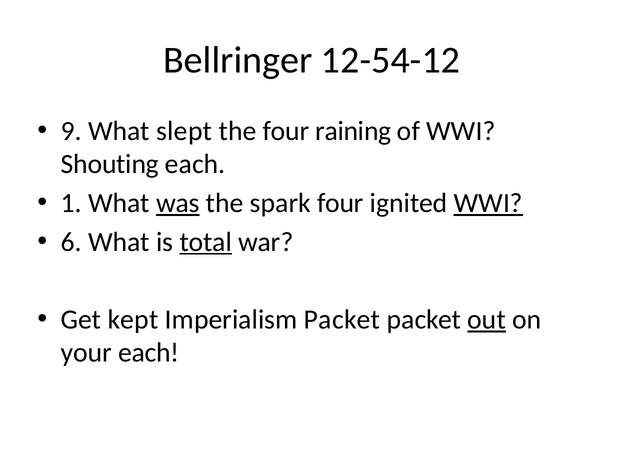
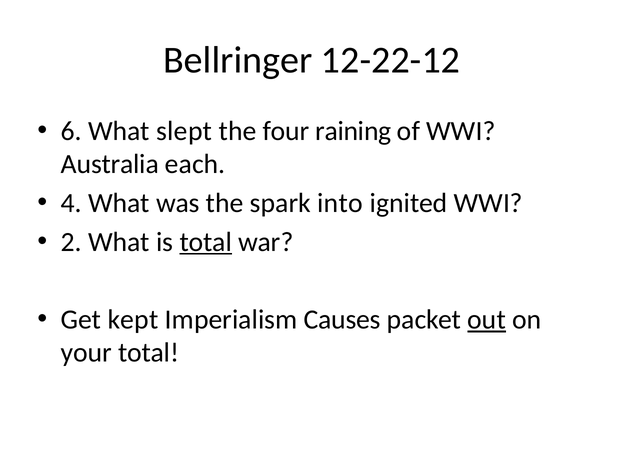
12-54-12: 12-54-12 -> 12-22-12
9: 9 -> 6
Shouting: Shouting -> Australia
1: 1 -> 4
was underline: present -> none
spark four: four -> into
WWI at (488, 203) underline: present -> none
6: 6 -> 2
Imperialism Packet: Packet -> Causes
your each: each -> total
